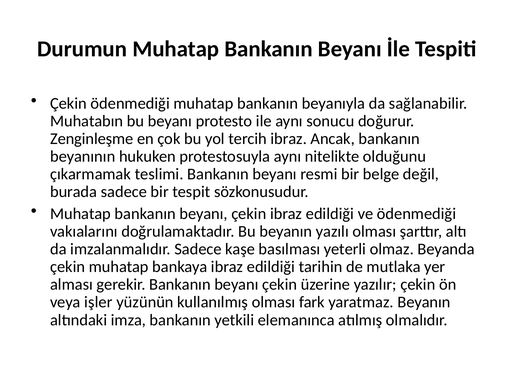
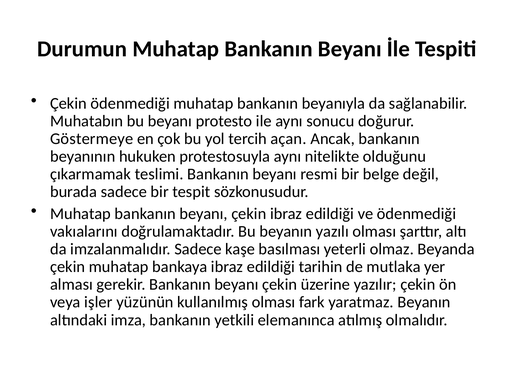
Zenginleşme: Zenginleşme -> Göstermeye
tercih ibraz: ibraz -> açan
